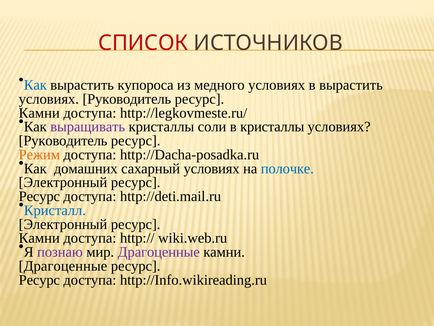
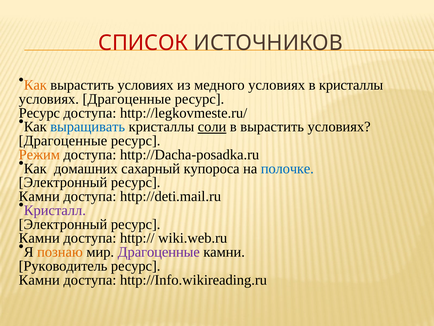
Как at (35, 85) colour: blue -> orange
купороса at (146, 85): купороса -> условиях
в вырастить: вырастить -> кристаллы
Руководитель at (127, 99): Руководитель -> Драгоценные
Камни at (39, 113): Камни -> Ресурс
выращивать colour: purple -> blue
соли underline: none -> present
в кристаллы: кристаллы -> вырастить
Руководитель at (63, 141): Руководитель -> Драгоценные
сахарный условиях: условиях -> купороса
Ресурс at (39, 196): Ресурс -> Камни
Кристалл colour: blue -> purple
познаю colour: purple -> orange
Драгоценные at (63, 266): Драгоценные -> Руководитель
Ресурс at (39, 279): Ресурс -> Камни
